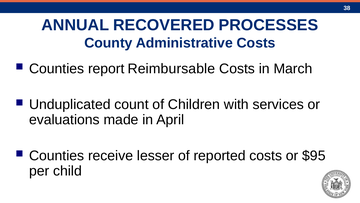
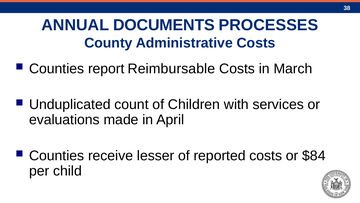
RECOVERED: RECOVERED -> DOCUMENTS
$95: $95 -> $84
